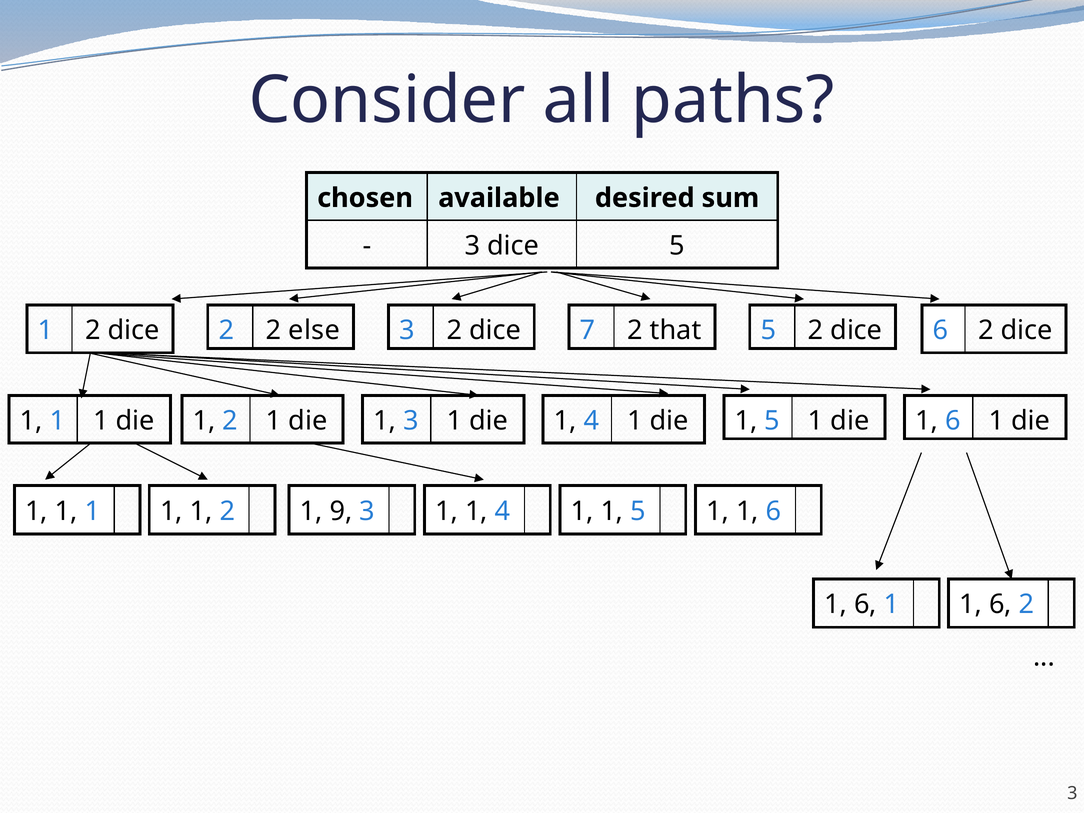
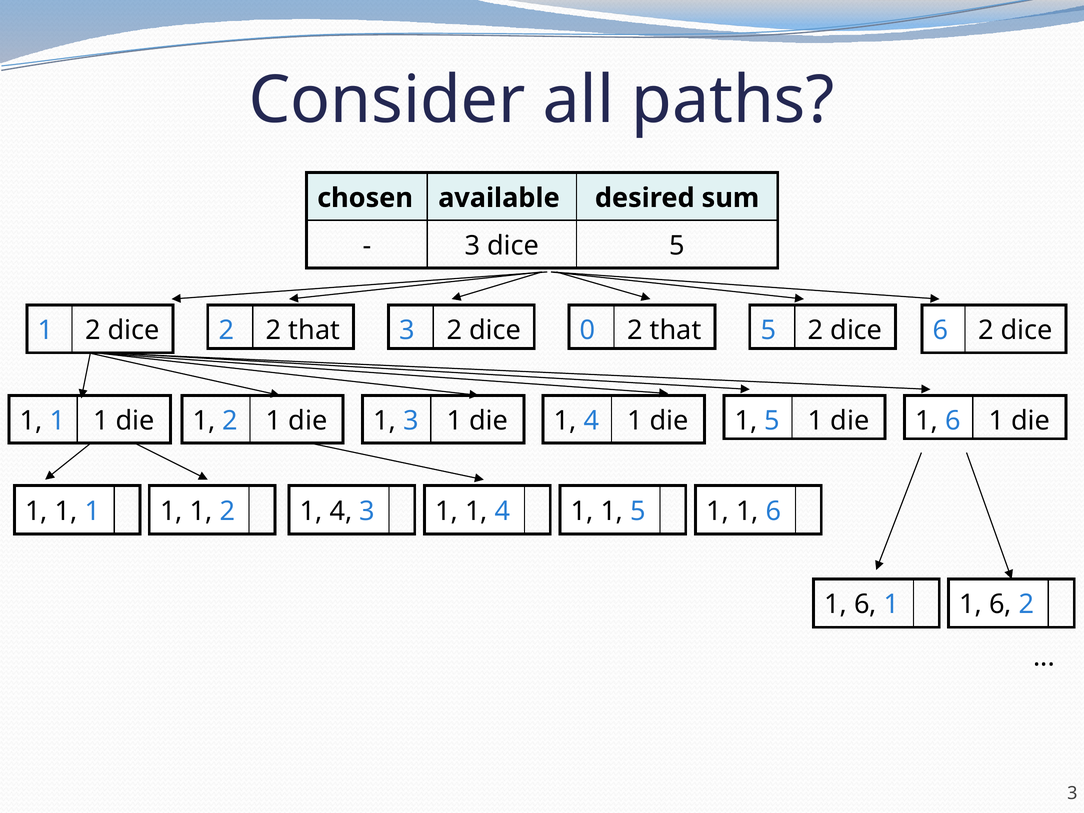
2 2 else: else -> that
7: 7 -> 0
2 1 9: 9 -> 4
